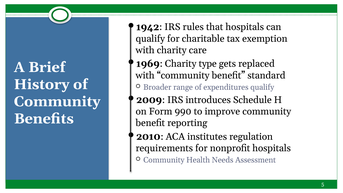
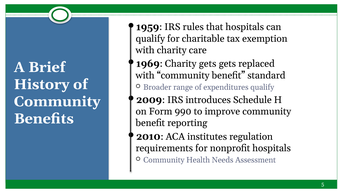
1942: 1942 -> 1959
Charity type: type -> gets
